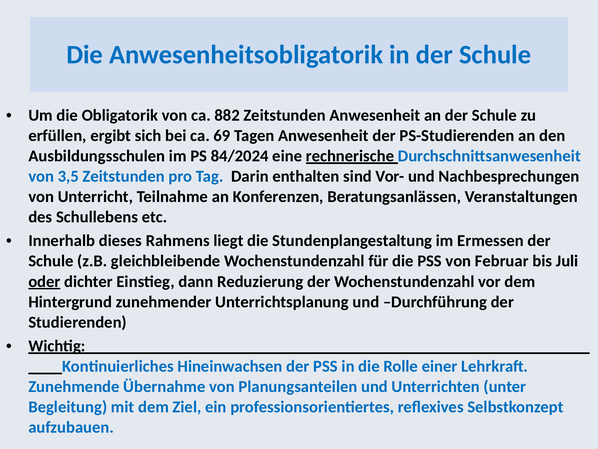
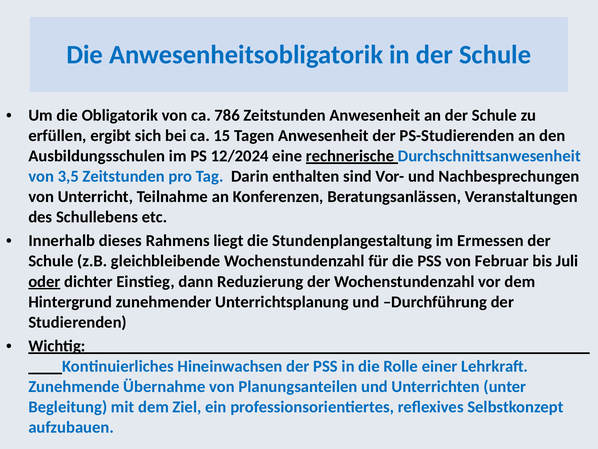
882: 882 -> 786
69: 69 -> 15
84/2024: 84/2024 -> 12/2024
